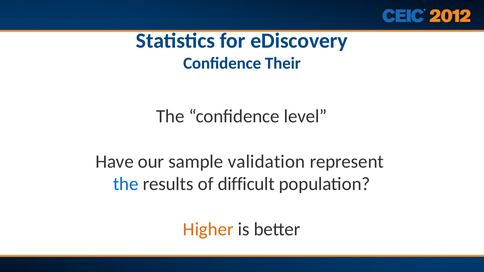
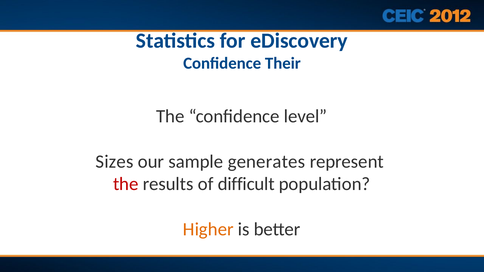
Have: Have -> Sizes
validation: validation -> generates
the at (126, 184) colour: blue -> red
